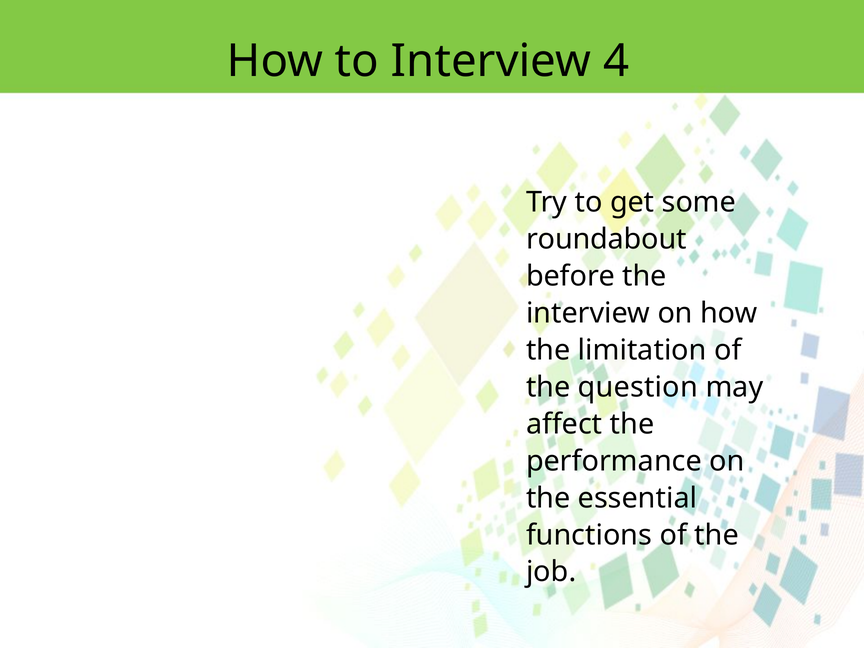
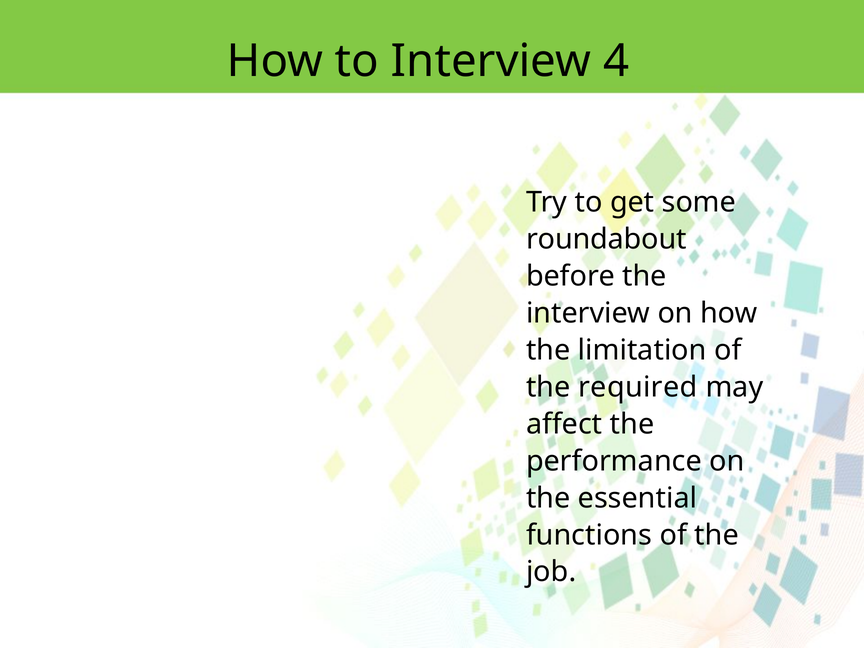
question: question -> required
